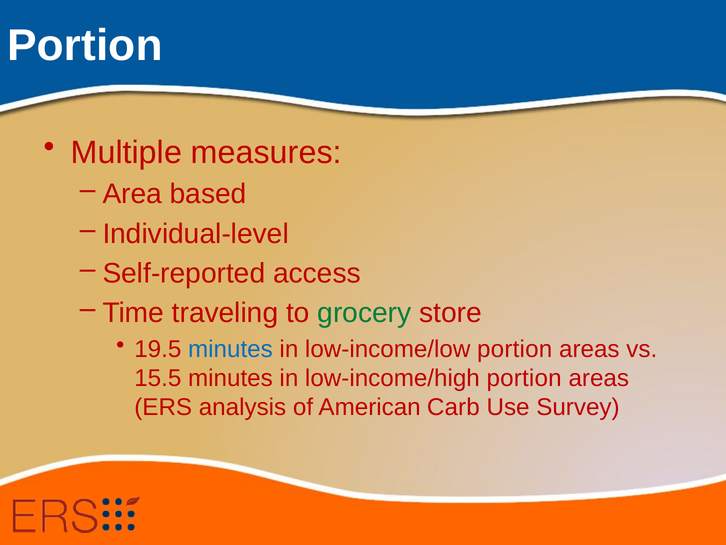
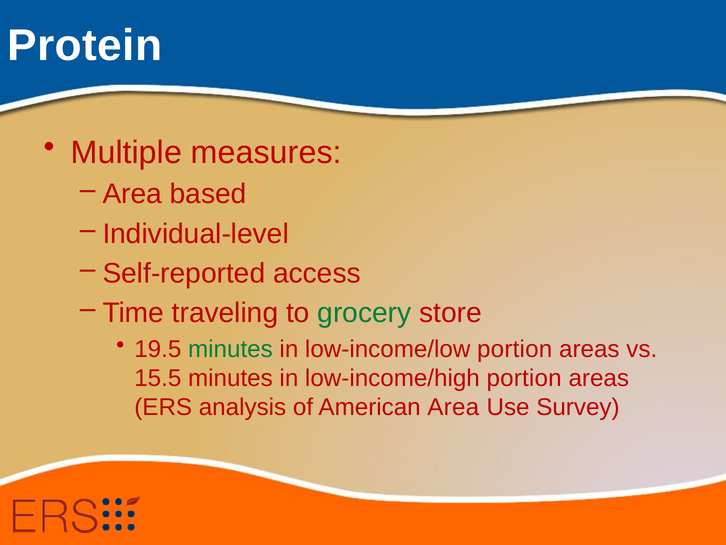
Portion at (85, 45): Portion -> Protein
minutes at (230, 349) colour: blue -> green
American Carb: Carb -> Area
